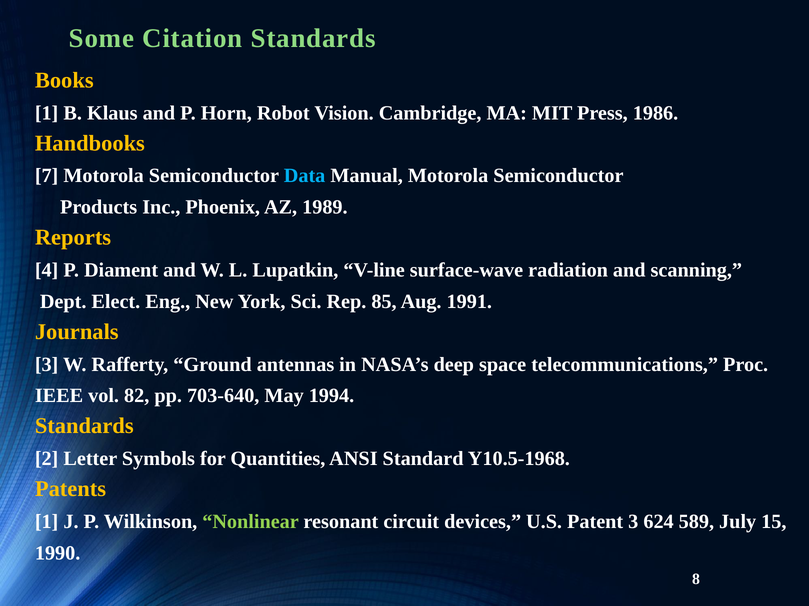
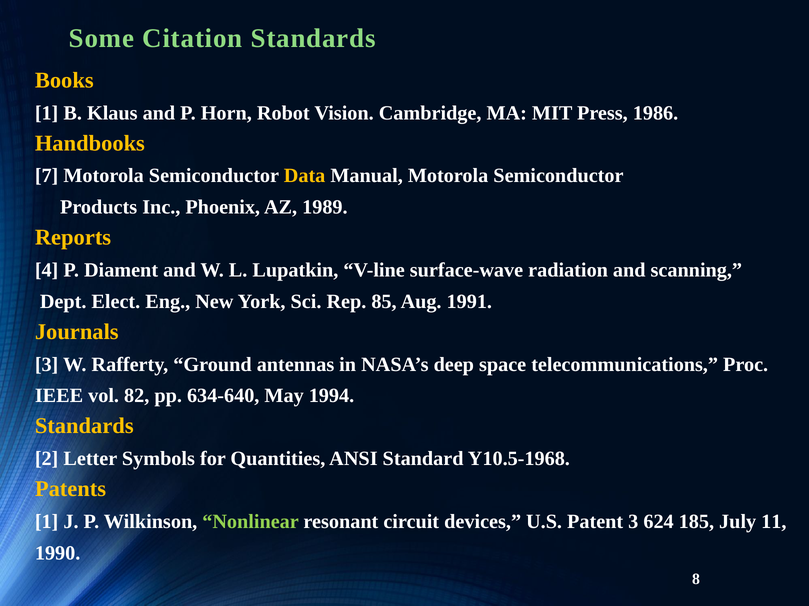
Data colour: light blue -> yellow
703-640: 703-640 -> 634-640
589: 589 -> 185
15: 15 -> 11
